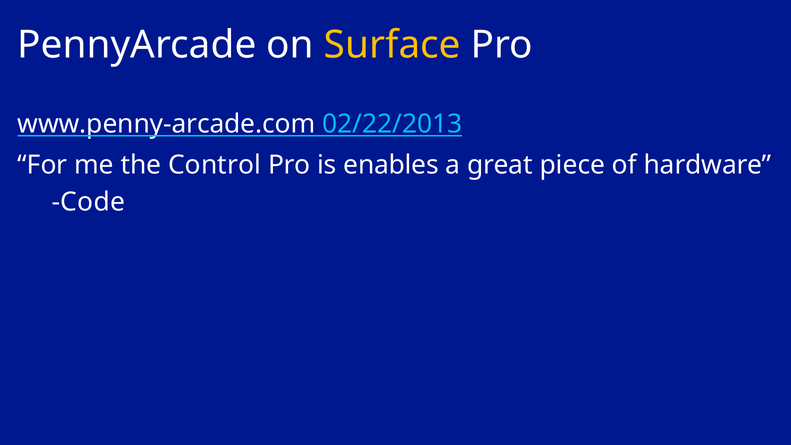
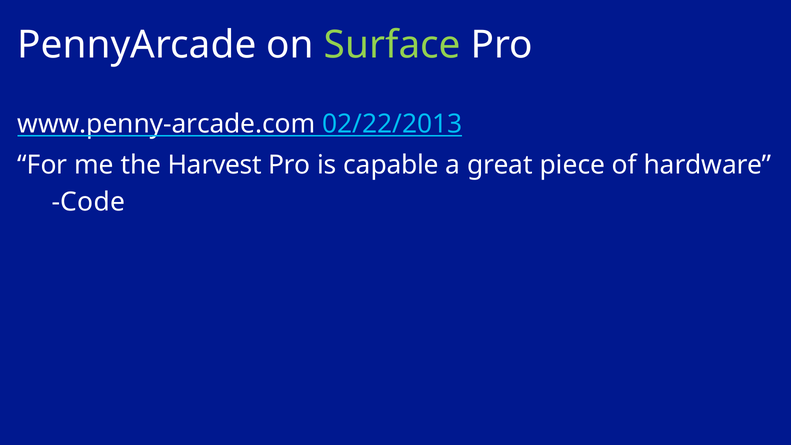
Surface colour: yellow -> light green
Control: Control -> Harvest
enables: enables -> capable
